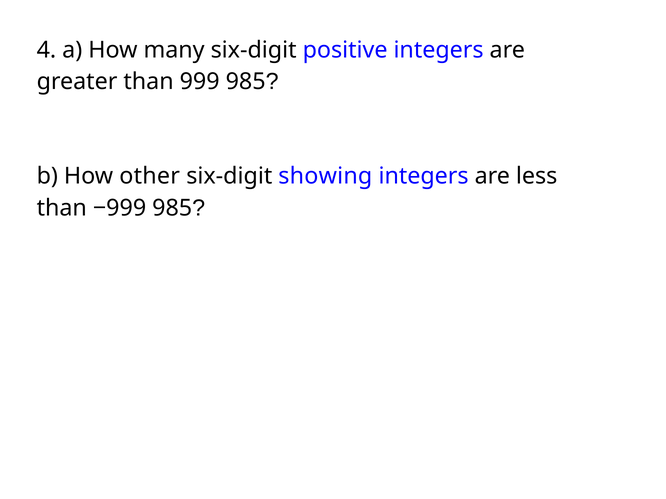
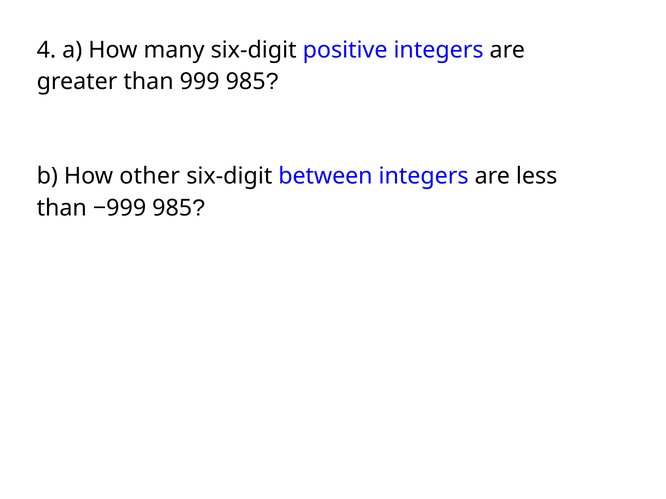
showing: showing -> between
